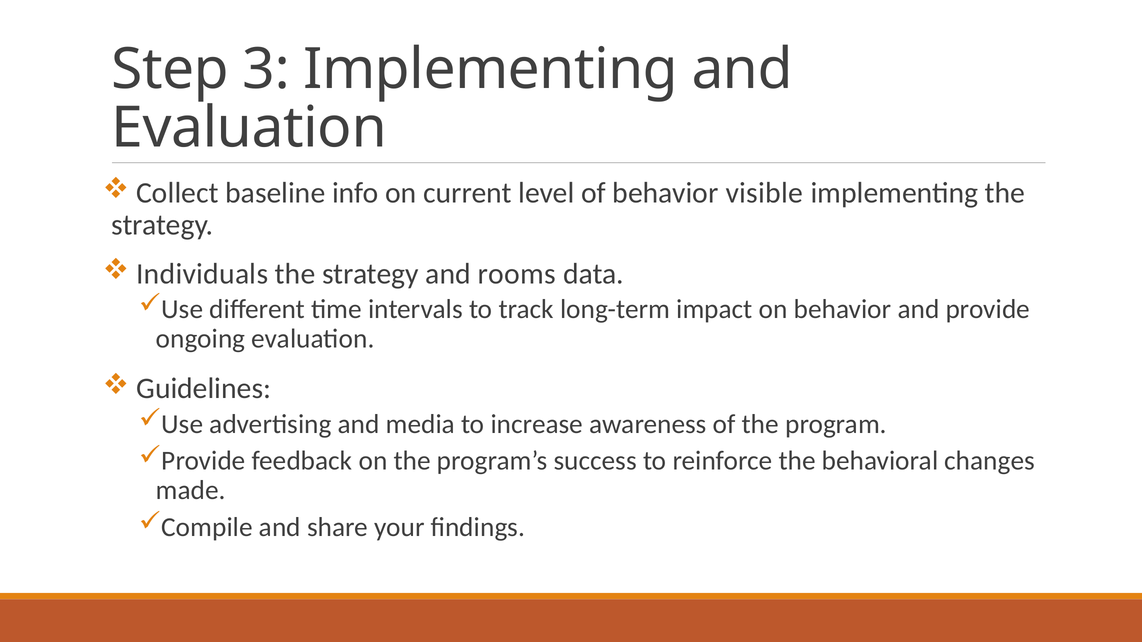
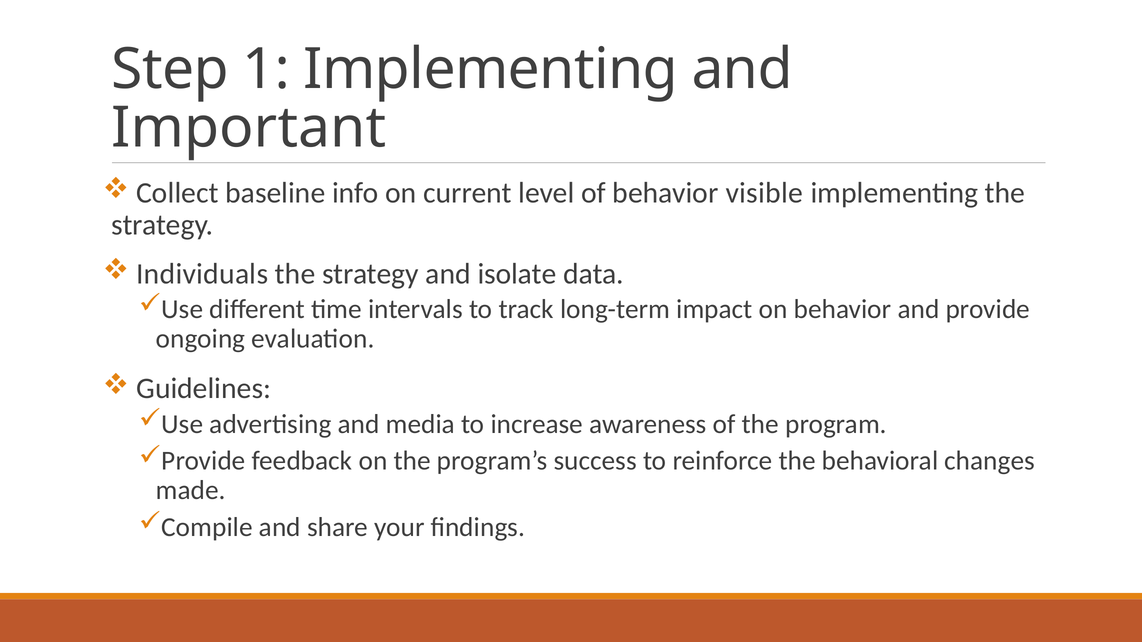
3: 3 -> 1
Evaluation at (249, 128): Evaluation -> Important
rooms: rooms -> isolate
